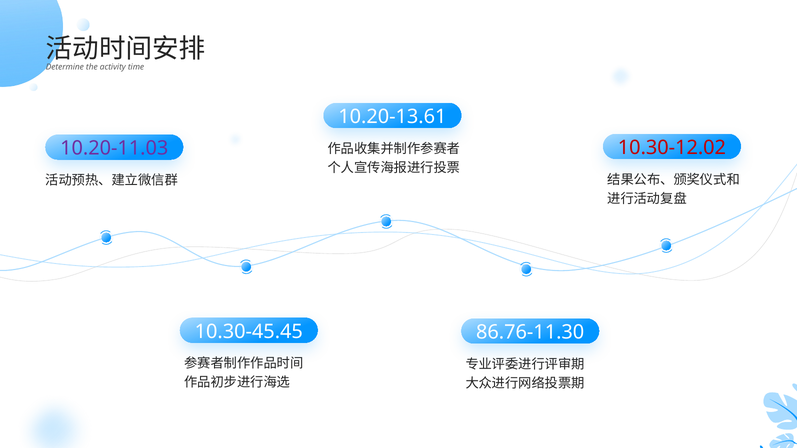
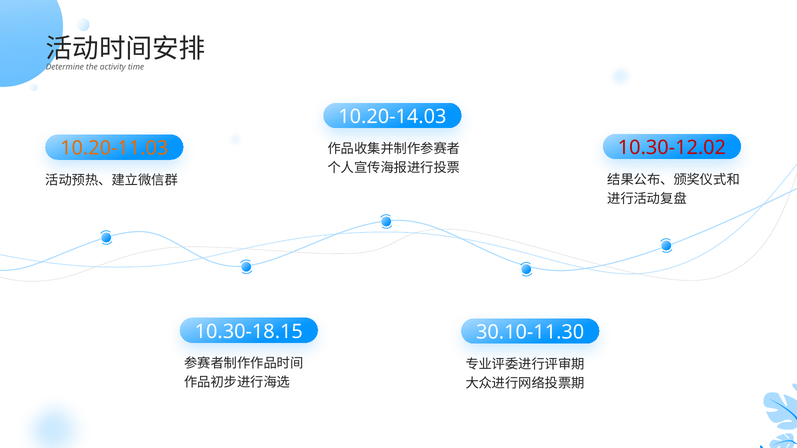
10.20-13.61: 10.20-13.61 -> 10.20-14.03
10.20-11.03 colour: purple -> orange
10.30-45.45: 10.30-45.45 -> 10.30-18.15
86.76-11.30: 86.76-11.30 -> 30.10-11.30
